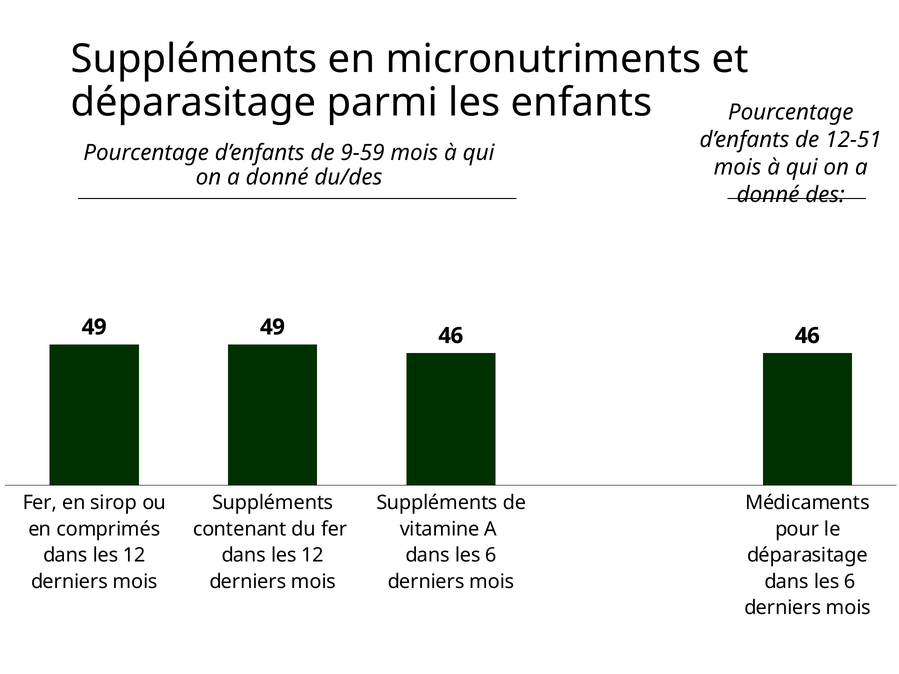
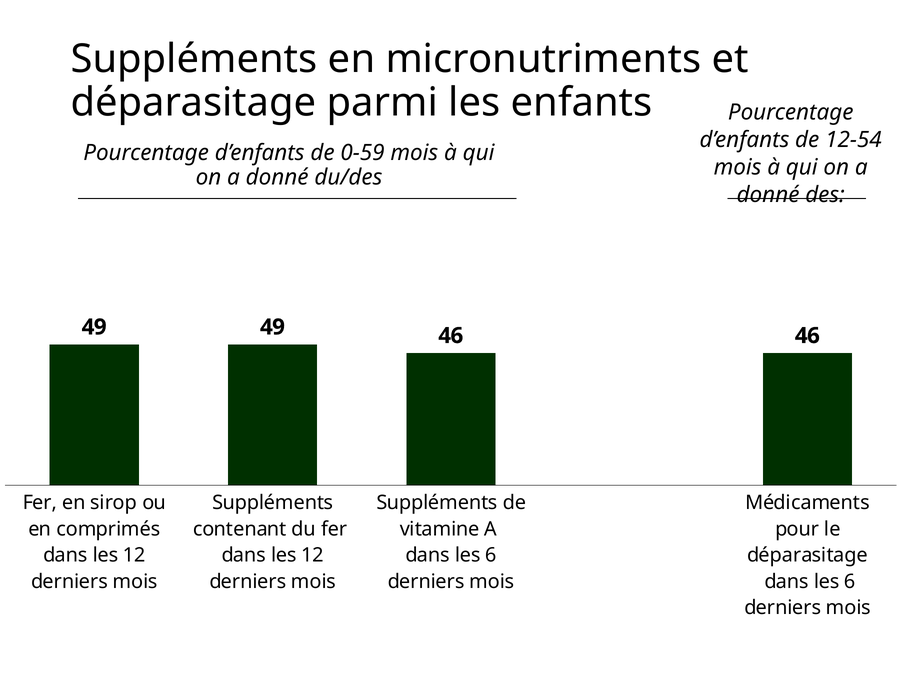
12-51: 12-51 -> 12-54
9-59: 9-59 -> 0-59
